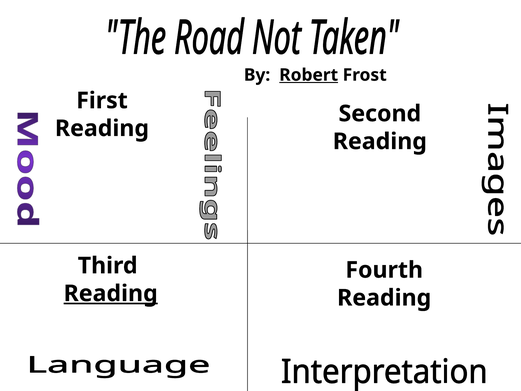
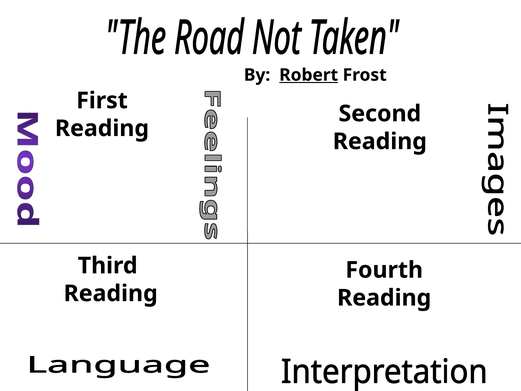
Reading at (111, 293) underline: present -> none
